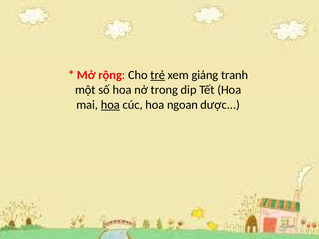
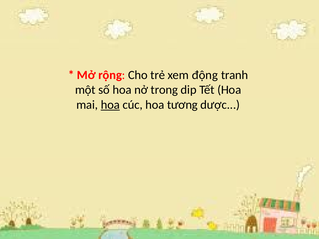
trẻ underline: present -> none
giảng: giảng -> động
ngoan: ngoan -> tương
